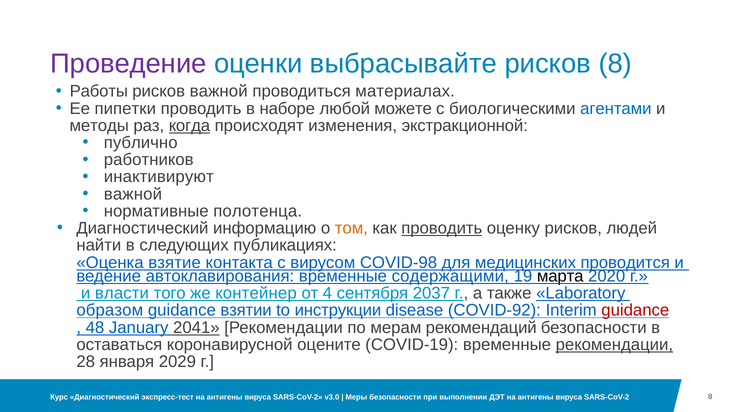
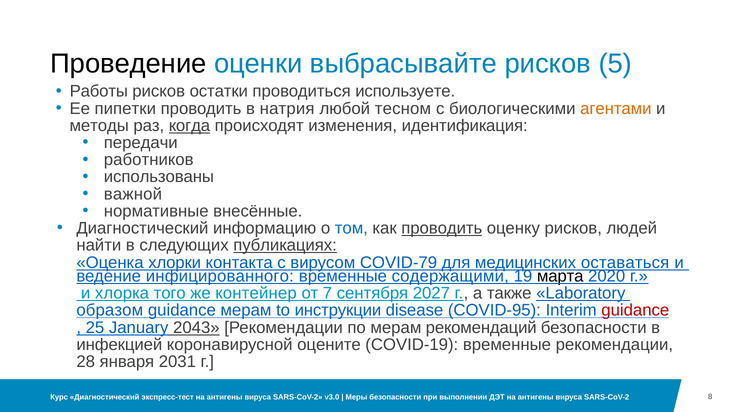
Проведение colour: purple -> black
рисков 8: 8 -> 5
рисков важной: важной -> остатки
материалах: материалах -> используете
наборе: наборе -> натрия
можете: можете -> тесном
агентами colour: blue -> orange
экстракционной: экстракционной -> идентификация
публично: публично -> передачи
инактивируют: инактивируют -> использованы
полотенца: полотенца -> внесённые
том colour: orange -> blue
публикациях underline: none -> present
взятие: взятие -> хлорки
COVID-98: COVID-98 -> COVID-79
проводится: проводится -> оставаться
автоклавирования: автоклавирования -> инфицированного
власти: власти -> хлорка
4: 4 -> 7
2037: 2037 -> 2027
guidance взятии: взятии -> мерам
COVID-92: COVID-92 -> COVID-95
48: 48 -> 25
2041: 2041 -> 2043
оставаться: оставаться -> инфекцией
рекомендации at (614, 344) underline: present -> none
2029: 2029 -> 2031
